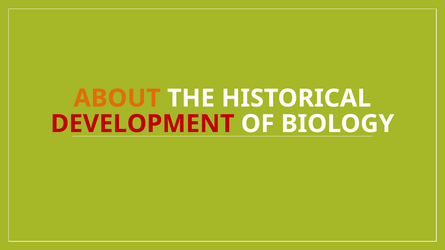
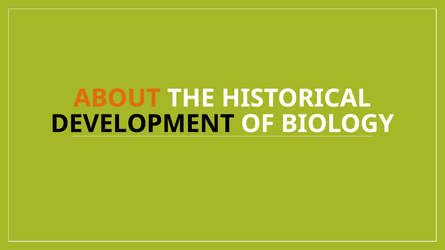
DEVELOPMENT colour: red -> black
